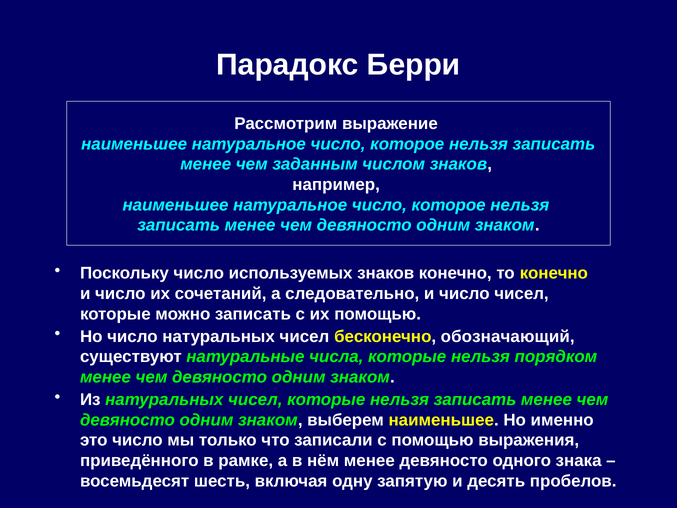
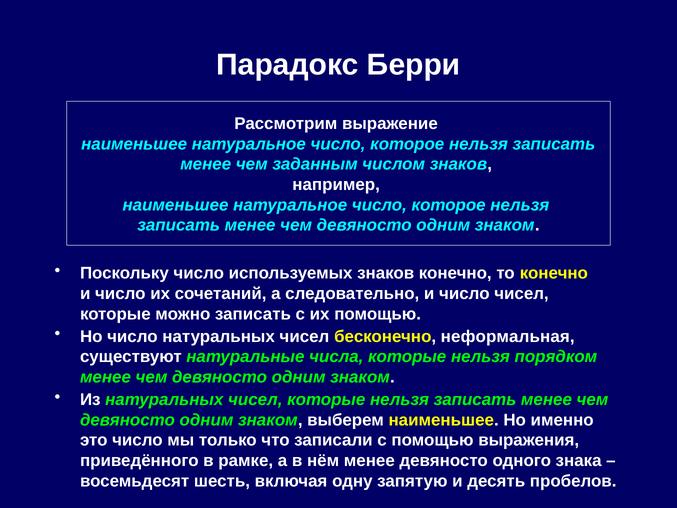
обозначающий: обозначающий -> неформальная
